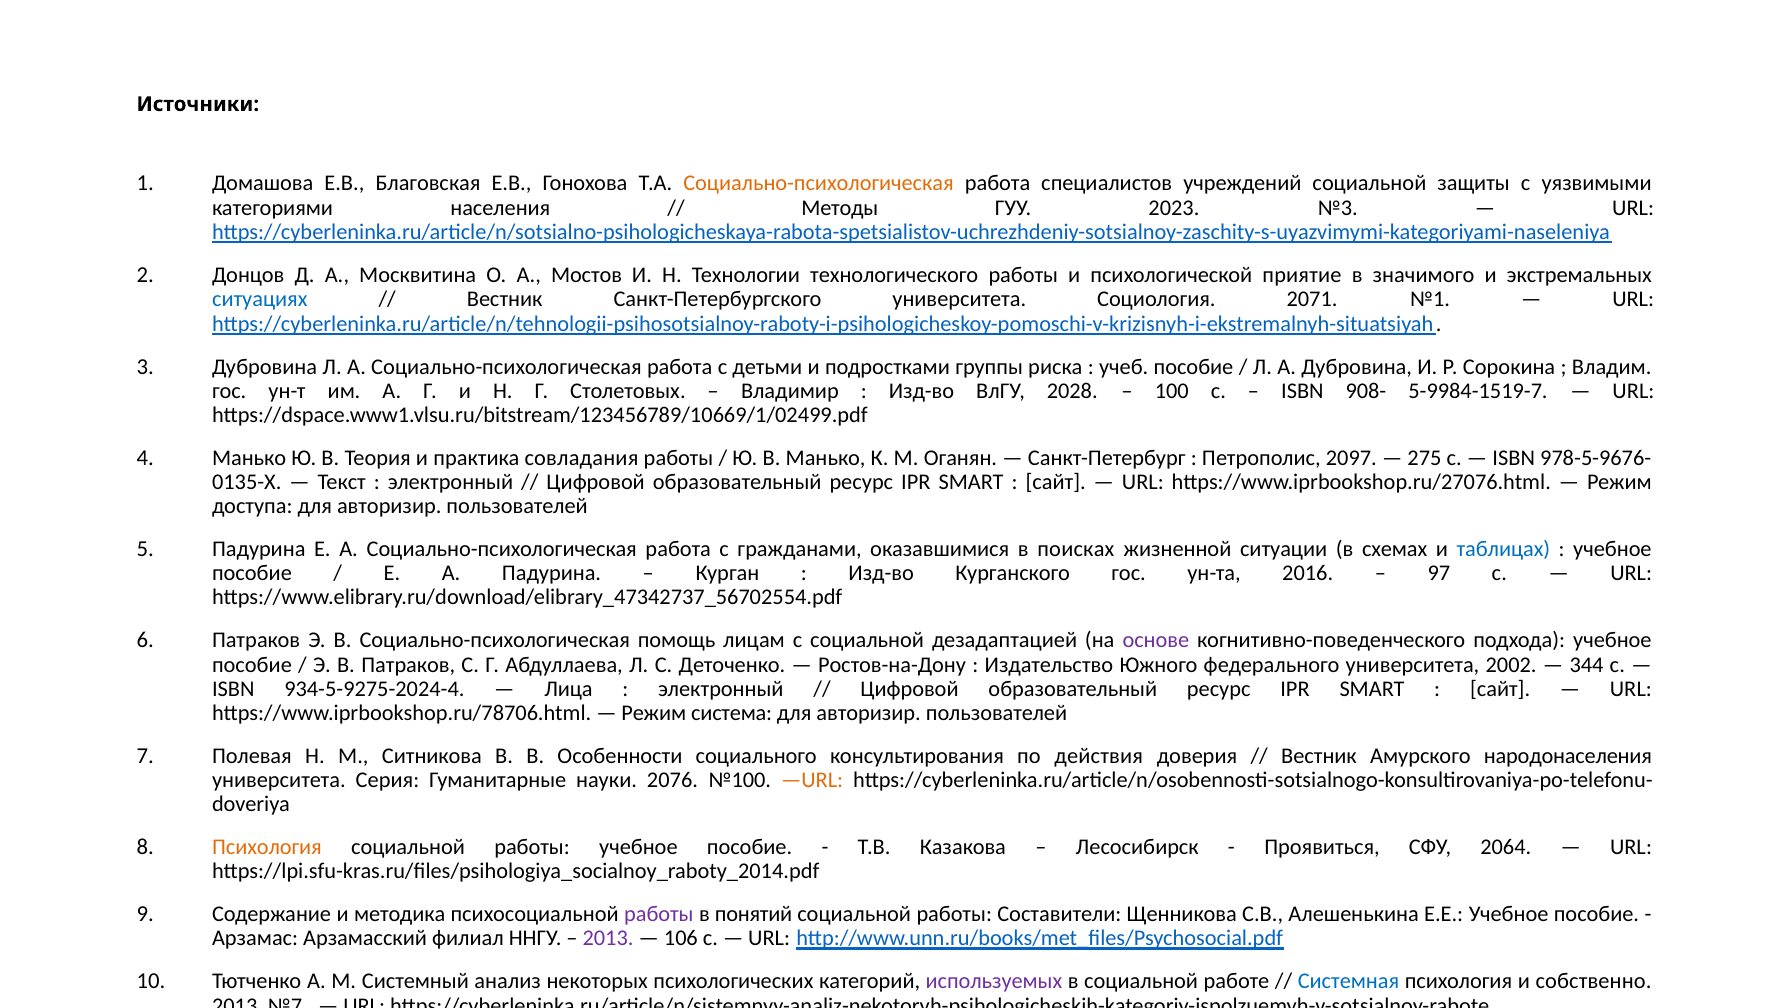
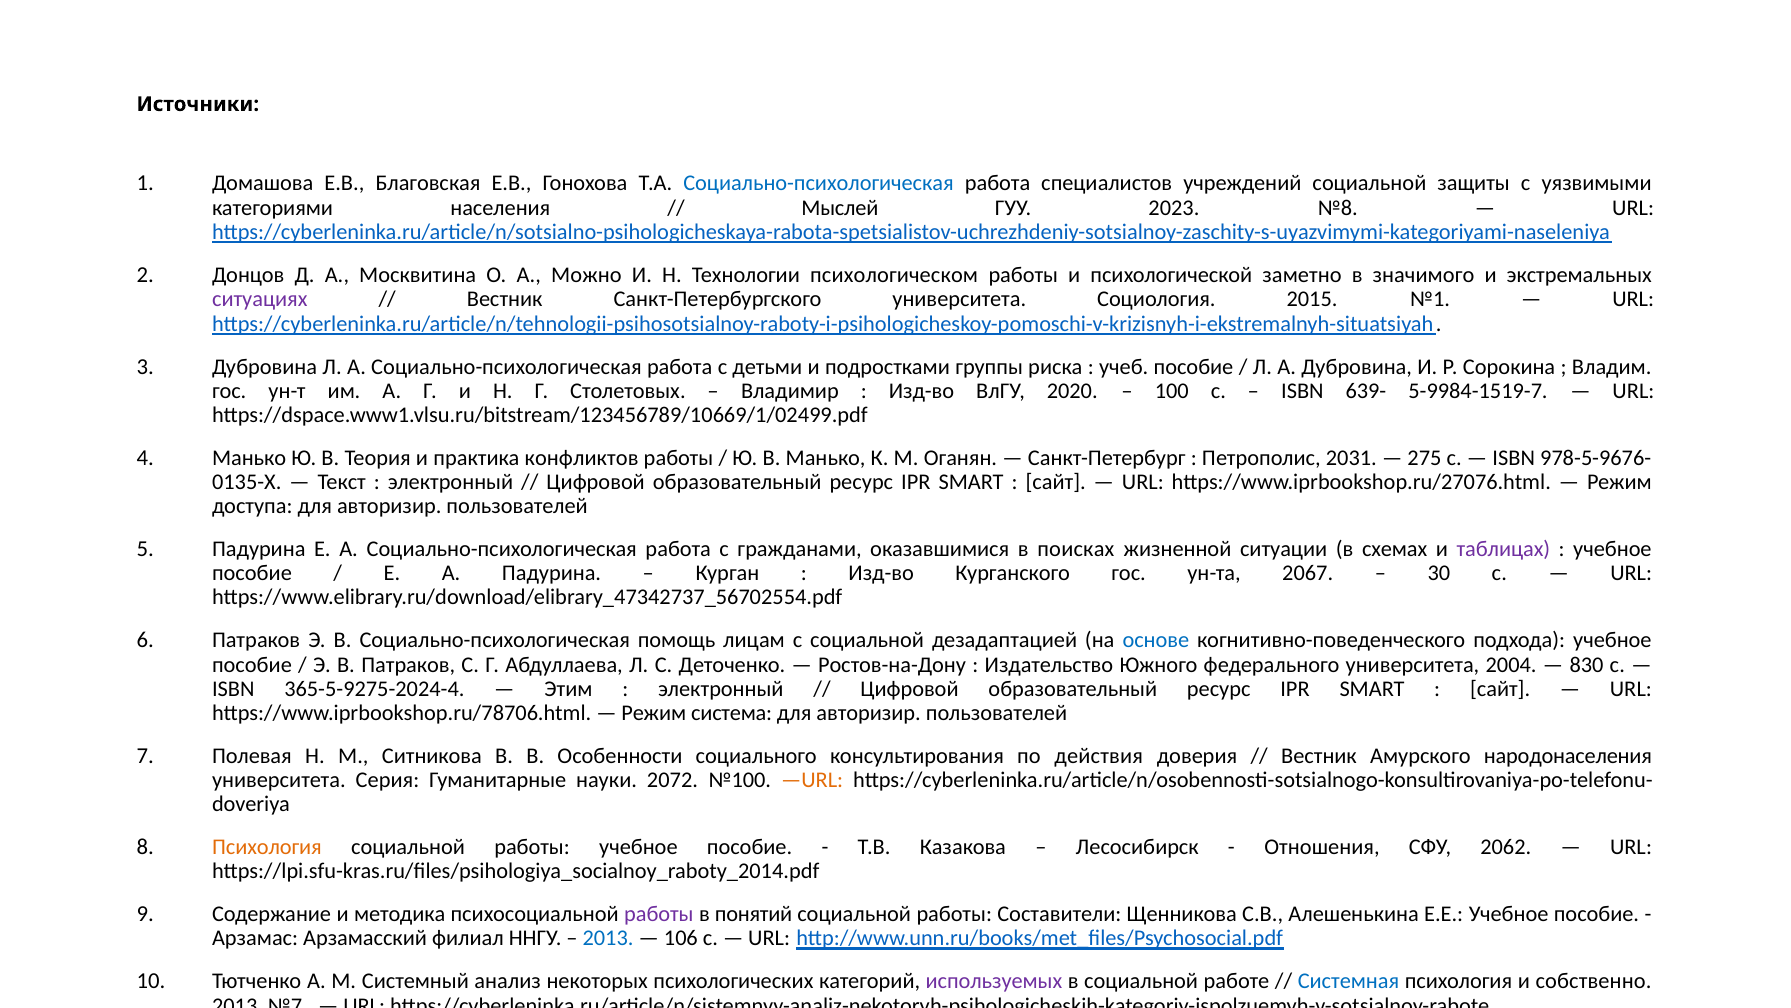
Социально-психологическая at (819, 183) colour: orange -> blue
Методы: Методы -> Мыслей
№3: №3 -> №8
Мостов: Мостов -> Можно
технологического: технологического -> психологическом
приятие: приятие -> заметно
ситуациях colour: blue -> purple
2071: 2071 -> 2015
2028: 2028 -> 2020
908-: 908- -> 639-
совладания: совладания -> конфликтов
2097: 2097 -> 2031
таблицах colour: blue -> purple
2016: 2016 -> 2067
97: 97 -> 30
основе colour: purple -> blue
2002: 2002 -> 2004
344: 344 -> 830
934-5-9275-2024-4: 934-5-9275-2024-4 -> 365-5-9275-2024-4
Лица: Лица -> Этим
2076: 2076 -> 2072
Проявиться: Проявиться -> Отношения
2064: 2064 -> 2062
2013 at (608, 938) colour: purple -> blue
